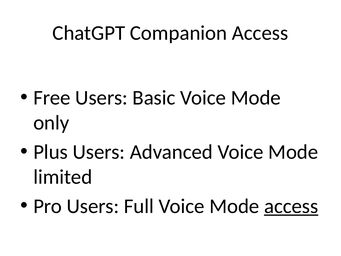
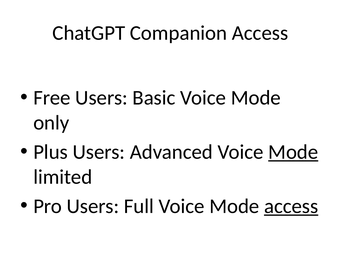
Mode at (293, 152) underline: none -> present
